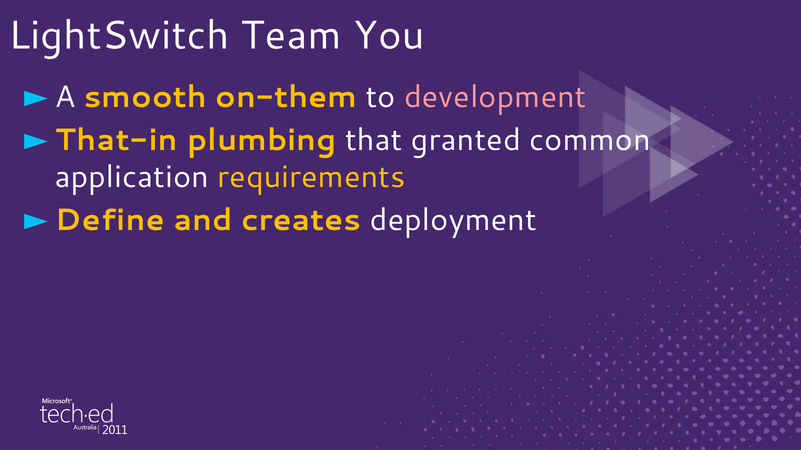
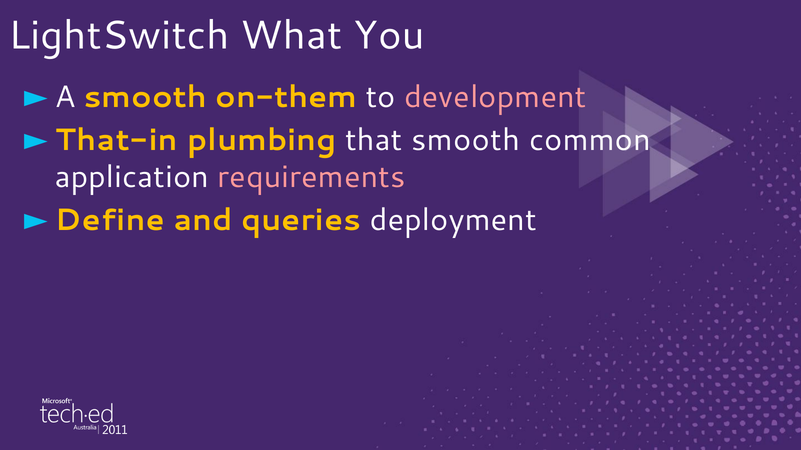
Team: Team -> What
that granted: granted -> smooth
requirements colour: yellow -> pink
creates: creates -> queries
